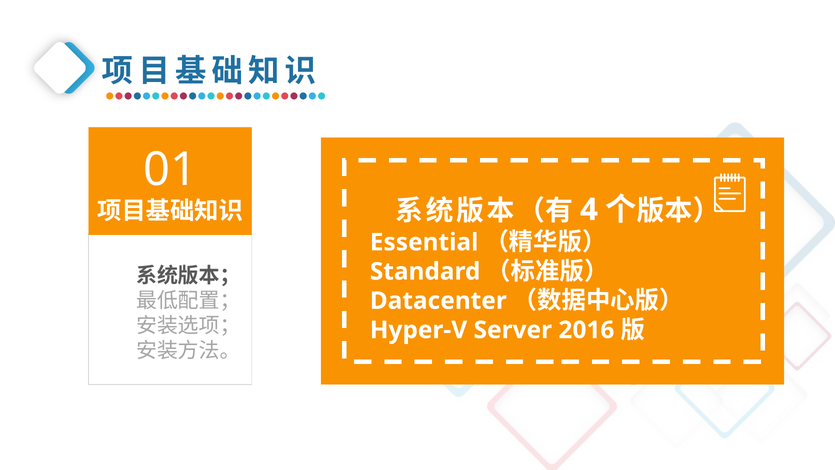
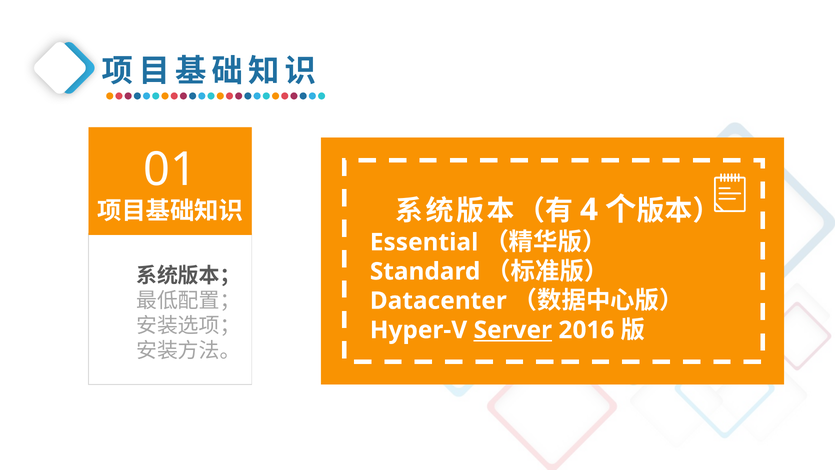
Server underline: none -> present
